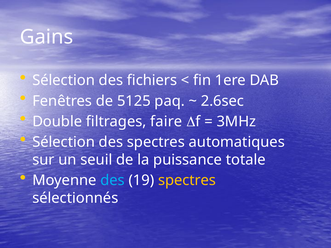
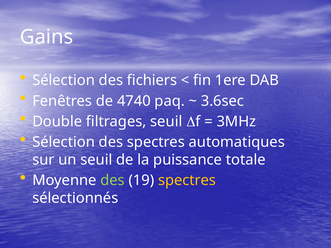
5125: 5125 -> 4740
2.6sec: 2.6sec -> 3.6sec
filtrages faire: faire -> seuil
des at (113, 181) colour: light blue -> light green
